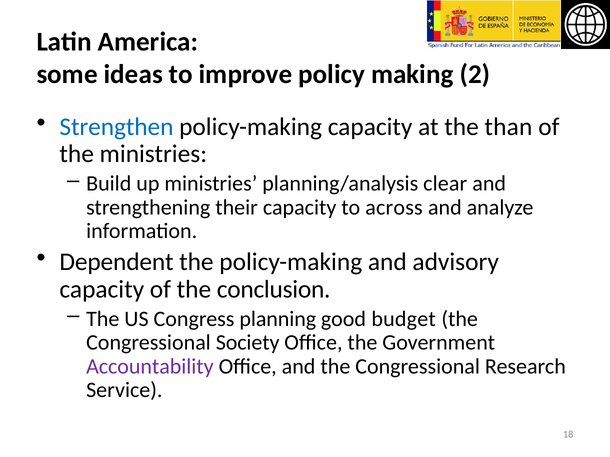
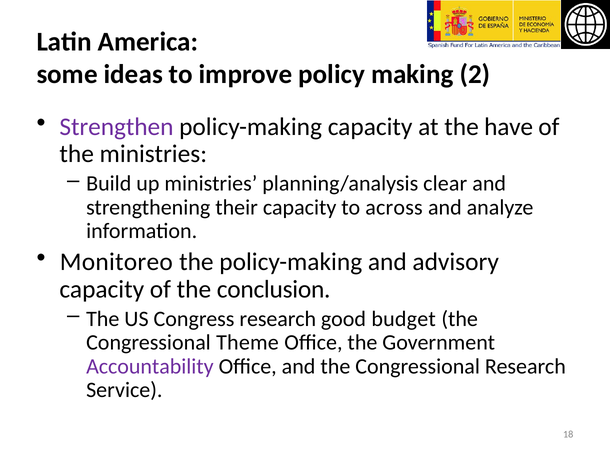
Strengthen colour: blue -> purple
than: than -> have
Dependent: Dependent -> Monitoreo
Congress planning: planning -> research
Society: Society -> Theme
